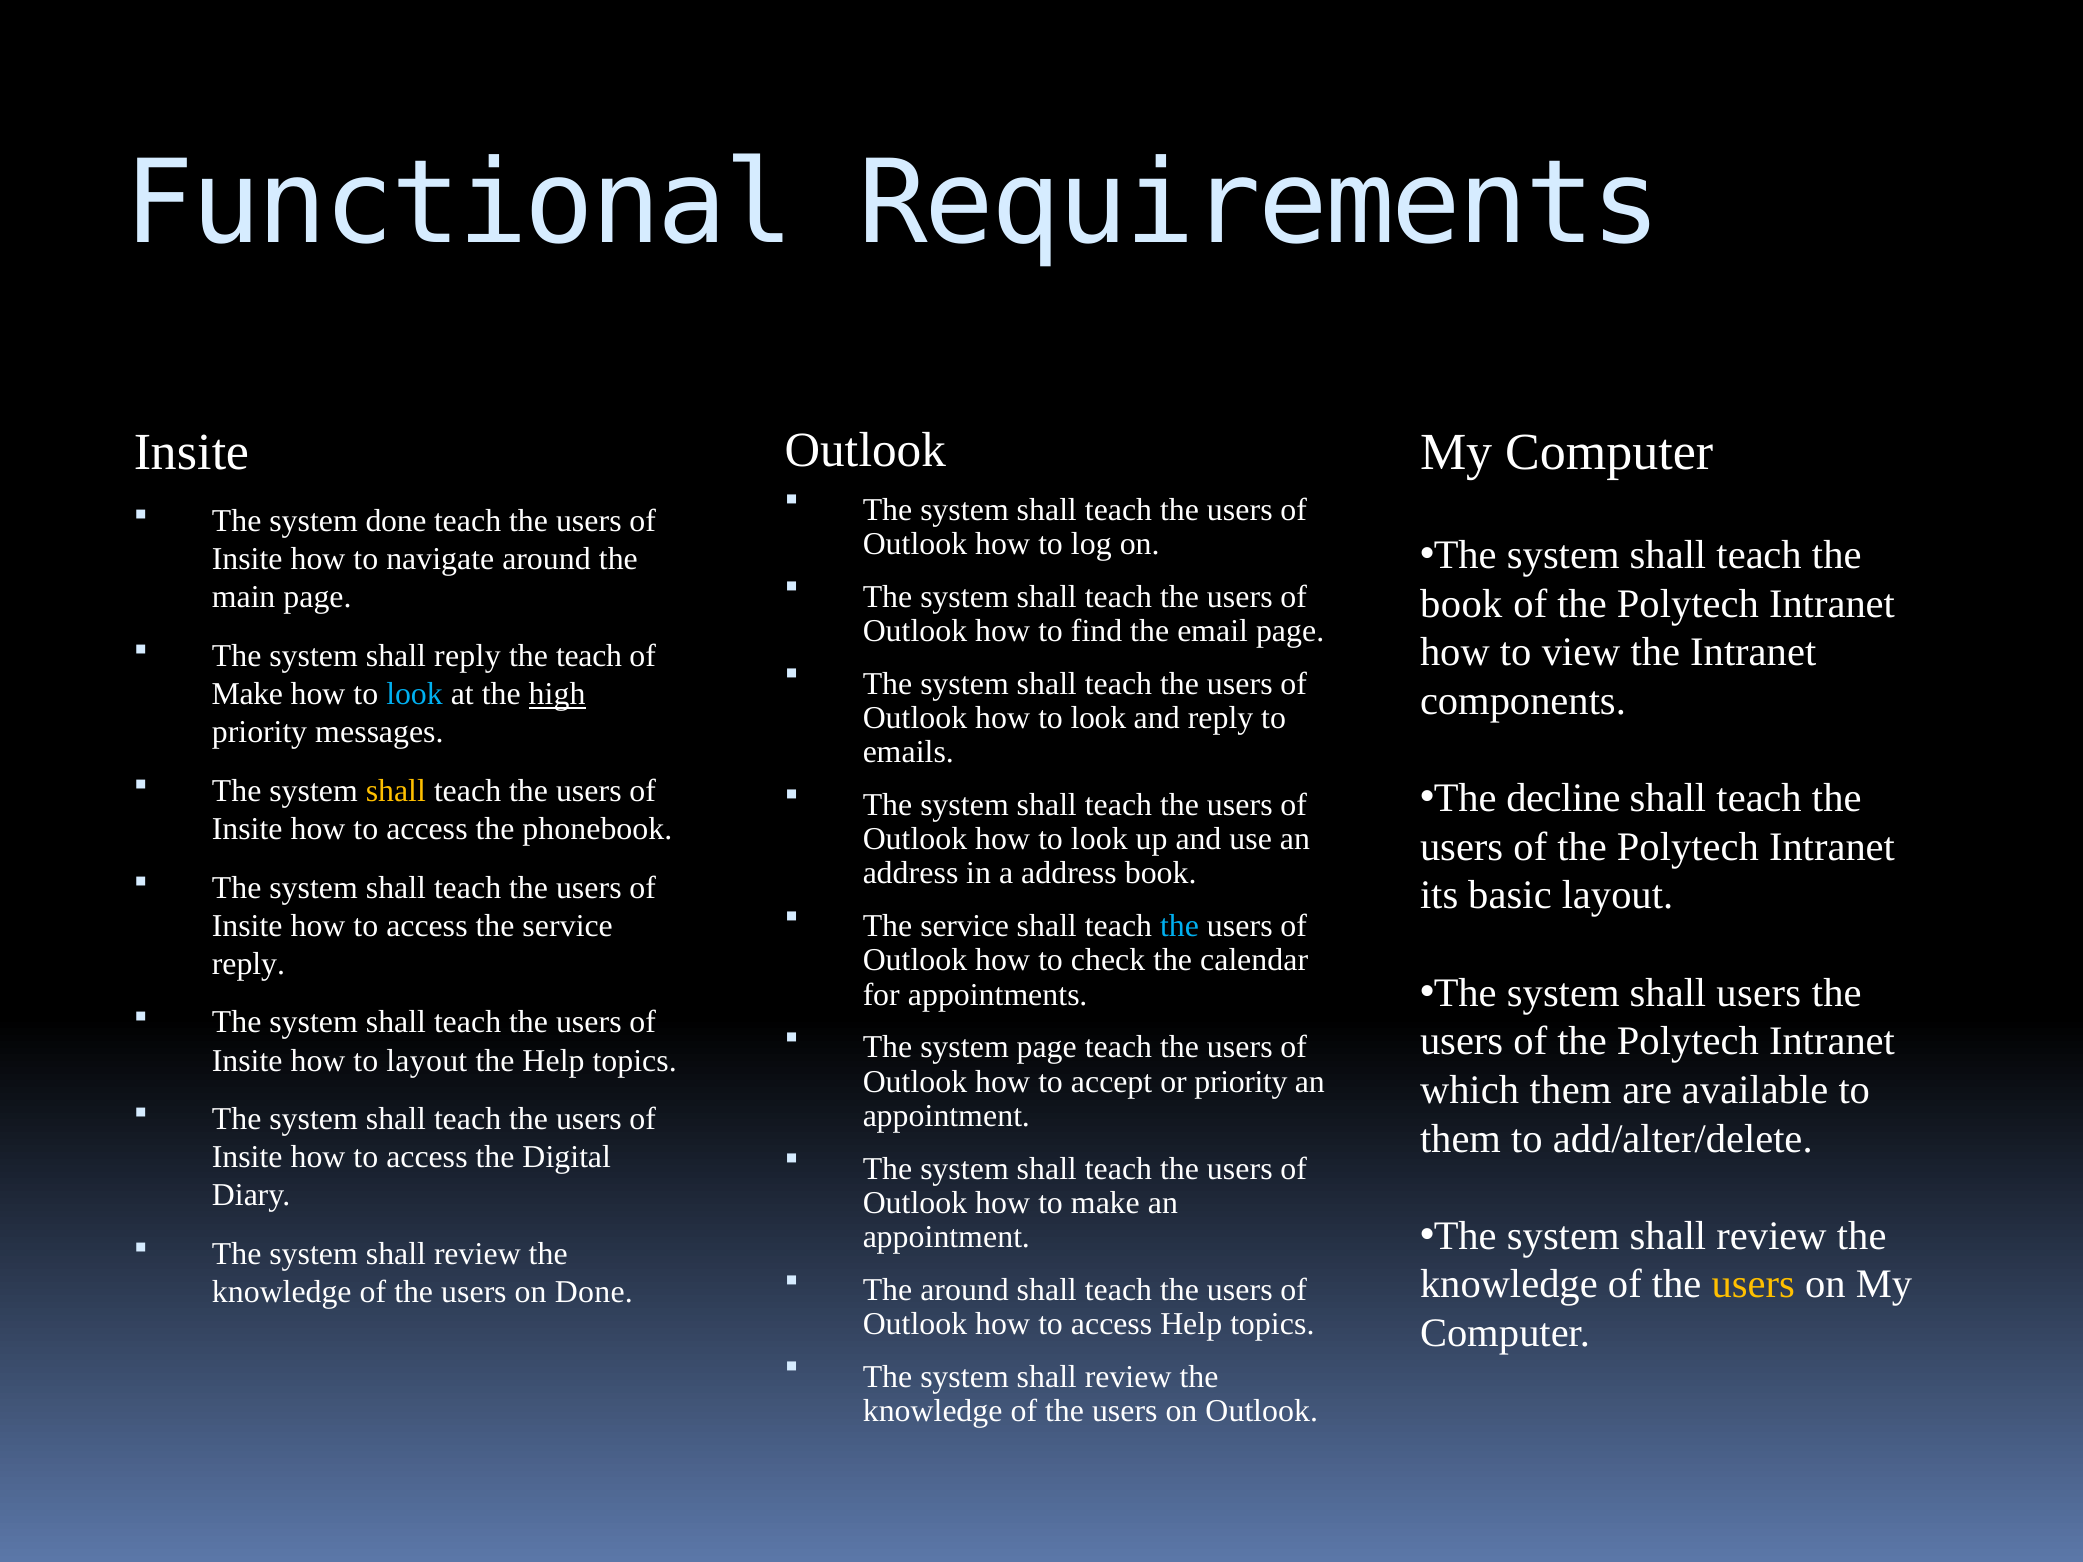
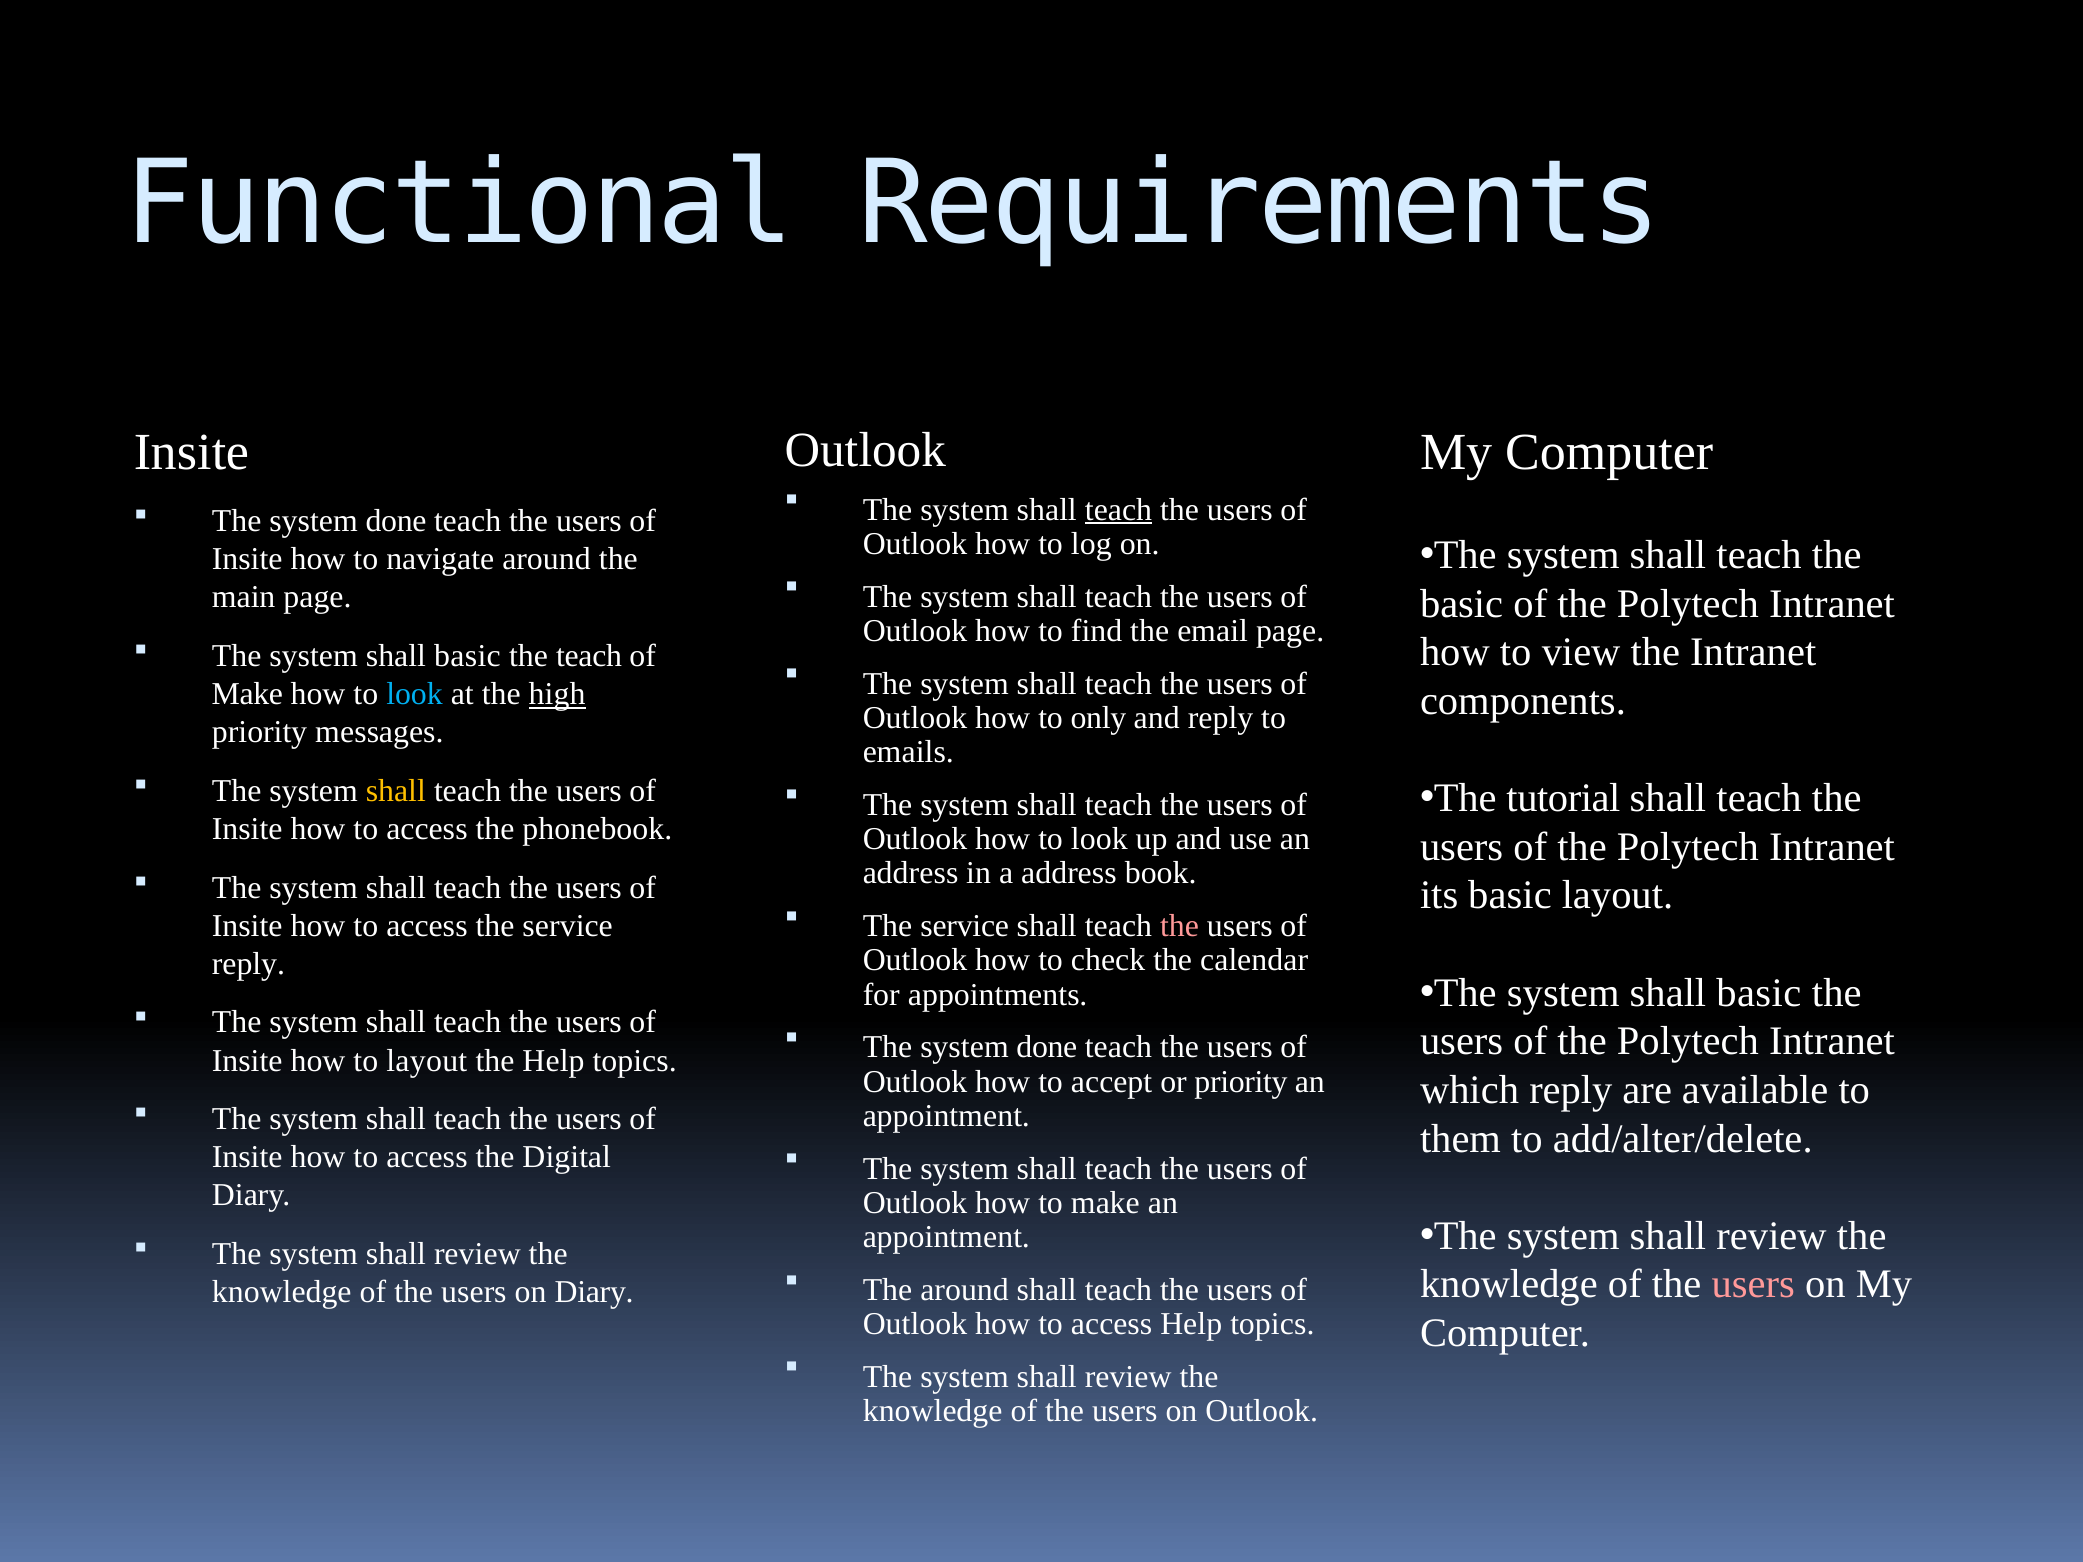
teach at (1119, 510) underline: none -> present
book at (1461, 604): book -> basic
reply at (467, 656): reply -> basic
look at (1098, 718): look -> only
decline: decline -> tutorial
the at (1179, 926) colour: light blue -> pink
users at (1759, 993): users -> basic
page at (1047, 1047): page -> done
which them: them -> reply
users at (1753, 1285) colour: yellow -> pink
on Done: Done -> Diary
